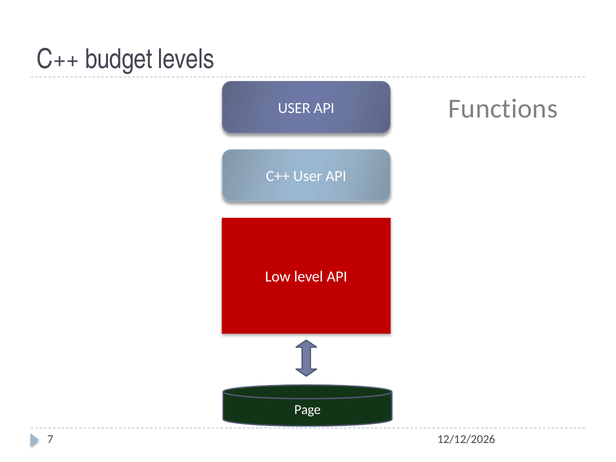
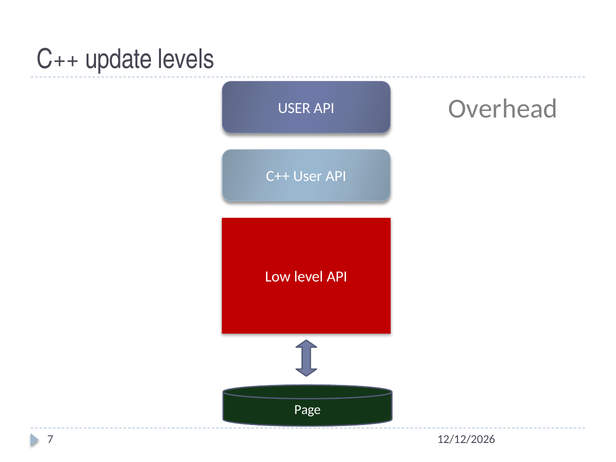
budget: budget -> update
Functions: Functions -> Overhead
